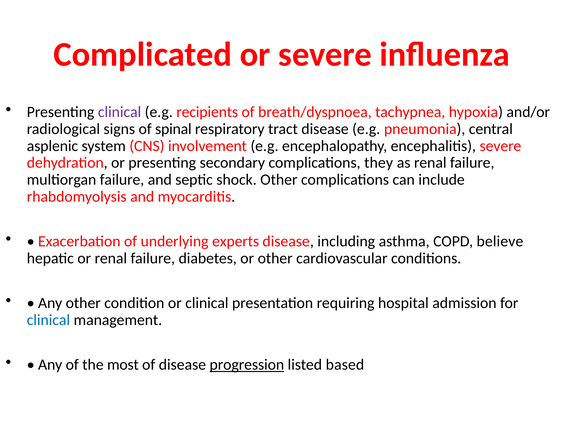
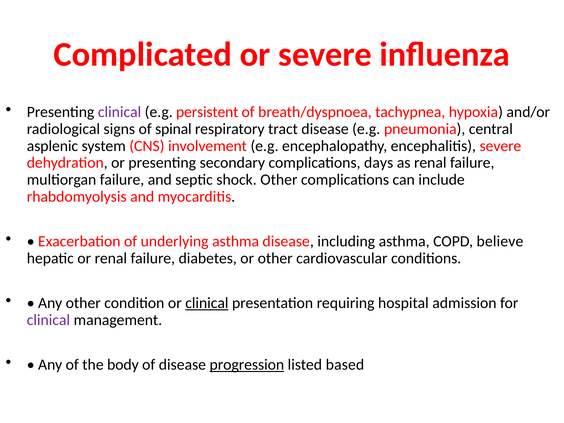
recipients: recipients -> persistent
they: they -> days
underlying experts: experts -> asthma
clinical at (207, 303) underline: none -> present
clinical at (48, 320) colour: blue -> purple
most: most -> body
